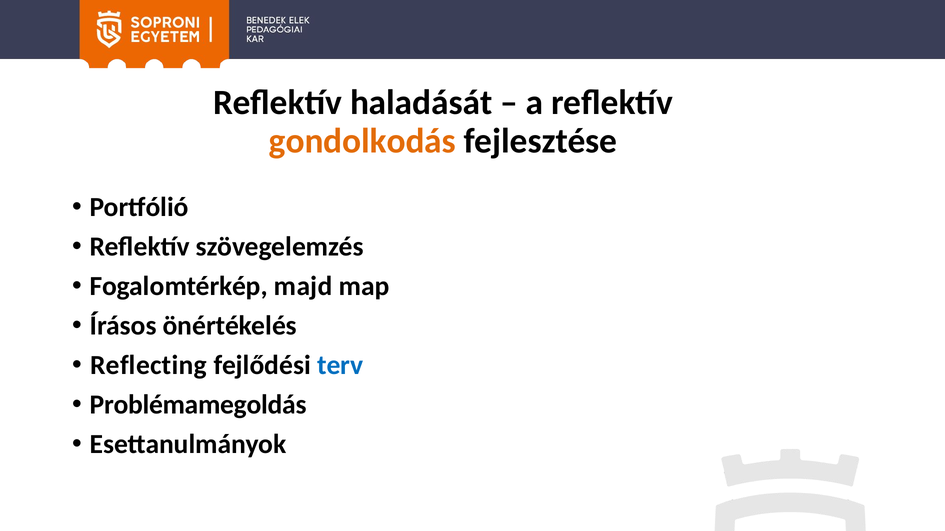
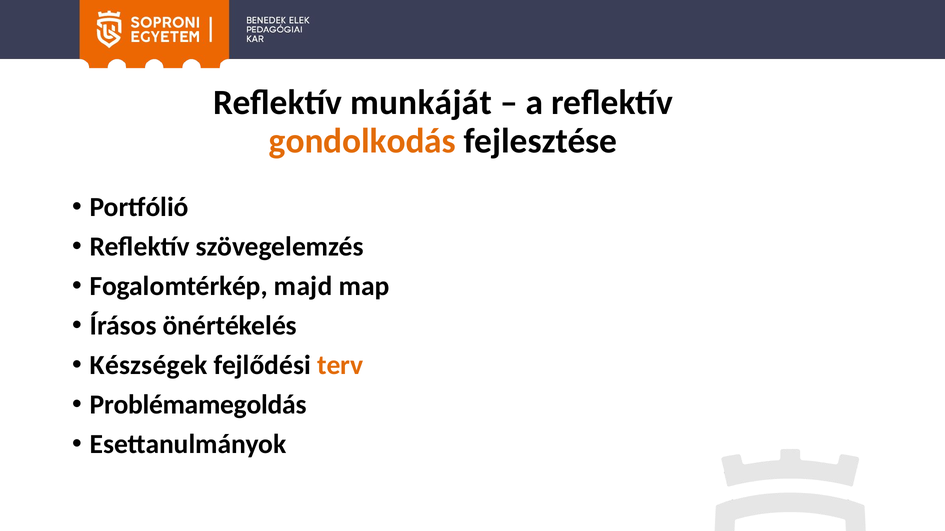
haladását: haladását -> munkáját
Reflecting: Reflecting -> Készségek
terv colour: blue -> orange
